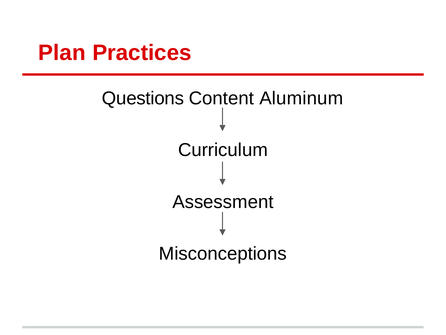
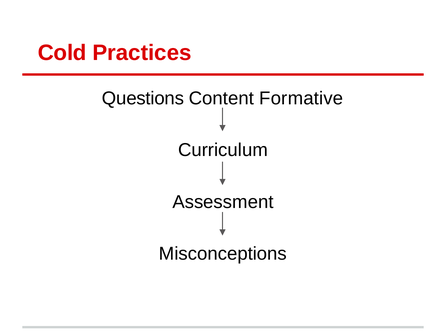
Plan: Plan -> Cold
Aluminum: Aluminum -> Formative
